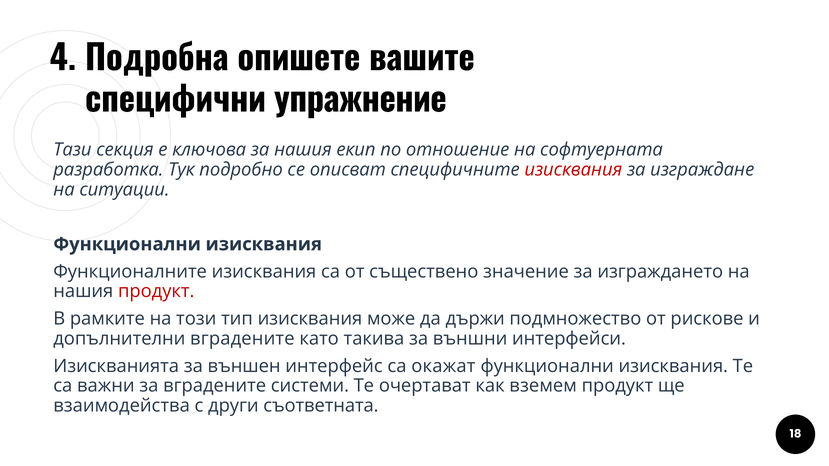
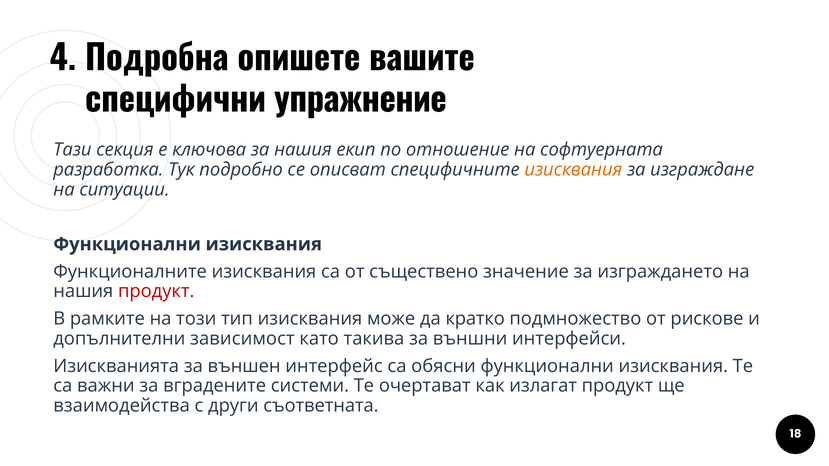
изисквания at (573, 170) colour: red -> orange
държи: държи -> кратко
допълнителни вградените: вградените -> зависимост
окажат: окажат -> обясни
вземем: вземем -> излагат
